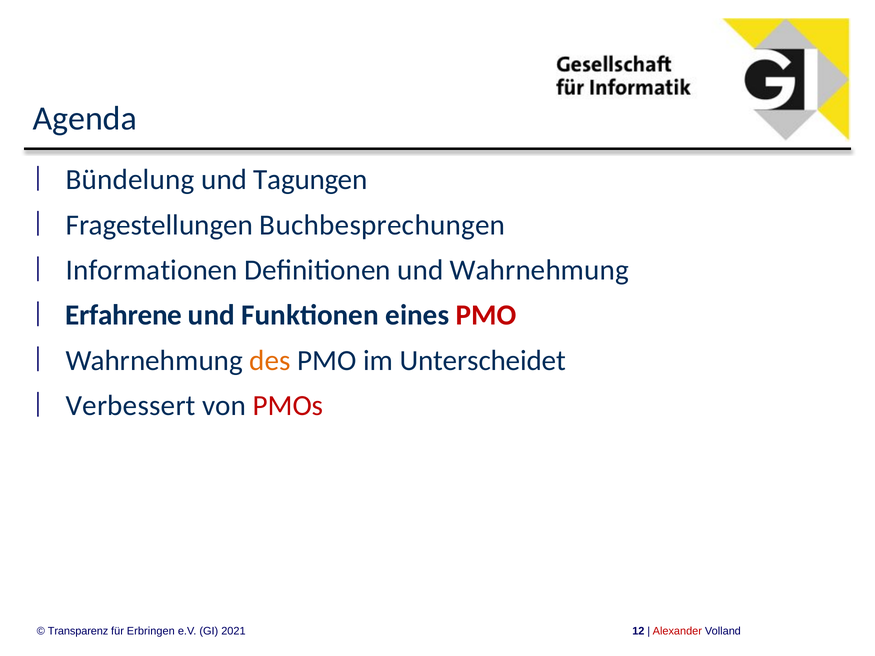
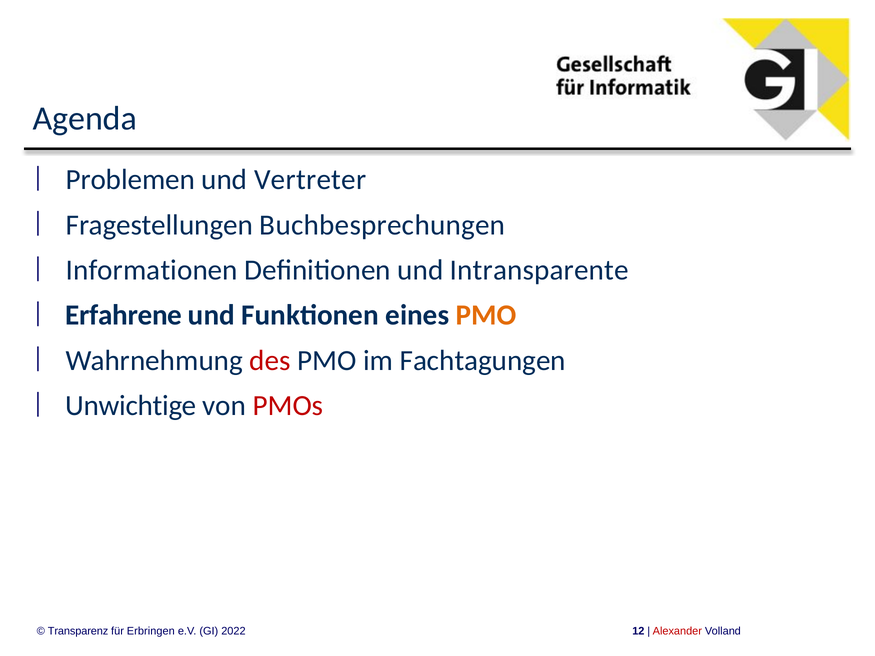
Bündelung: Bündelung -> Problemen
Tagungen: Tagungen -> Vertreter
und Wahrnehmung: Wahrnehmung -> Intransparente
PMO at (486, 315) colour: red -> orange
des colour: orange -> red
Unterscheidet: Unterscheidet -> Fachtagungen
Verbessert: Verbessert -> Unwichtige
2021: 2021 -> 2022
